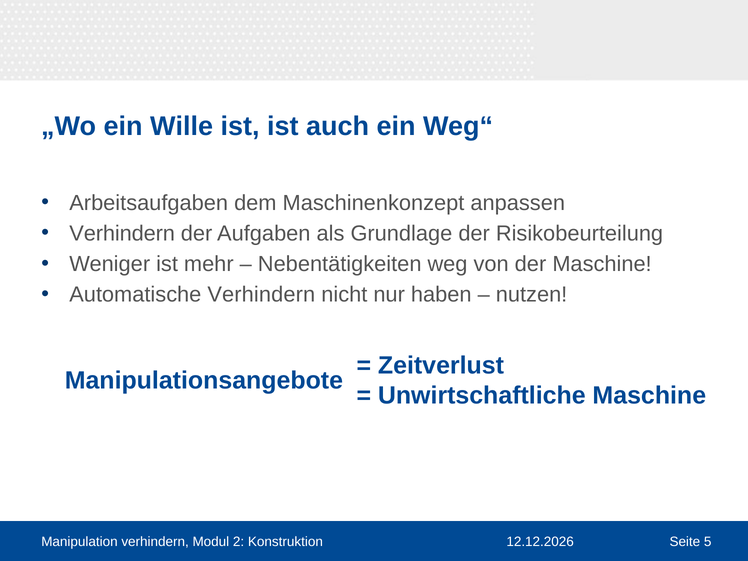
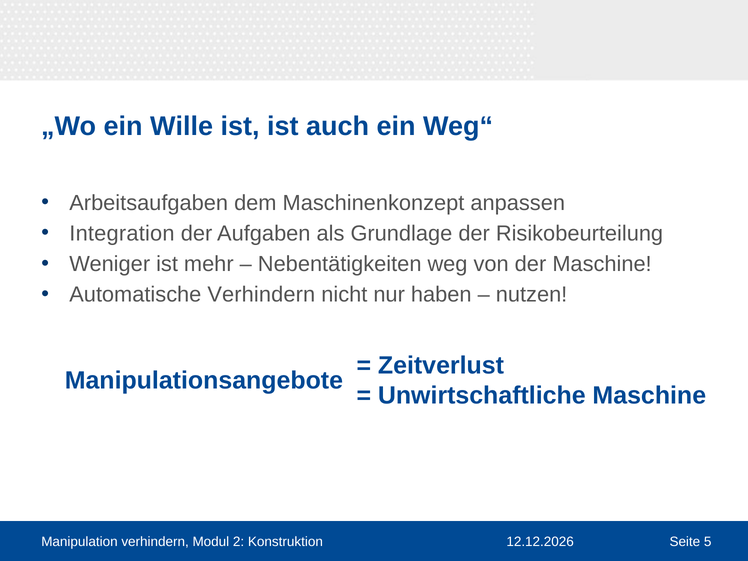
Verhindern at (122, 234): Verhindern -> Integration
